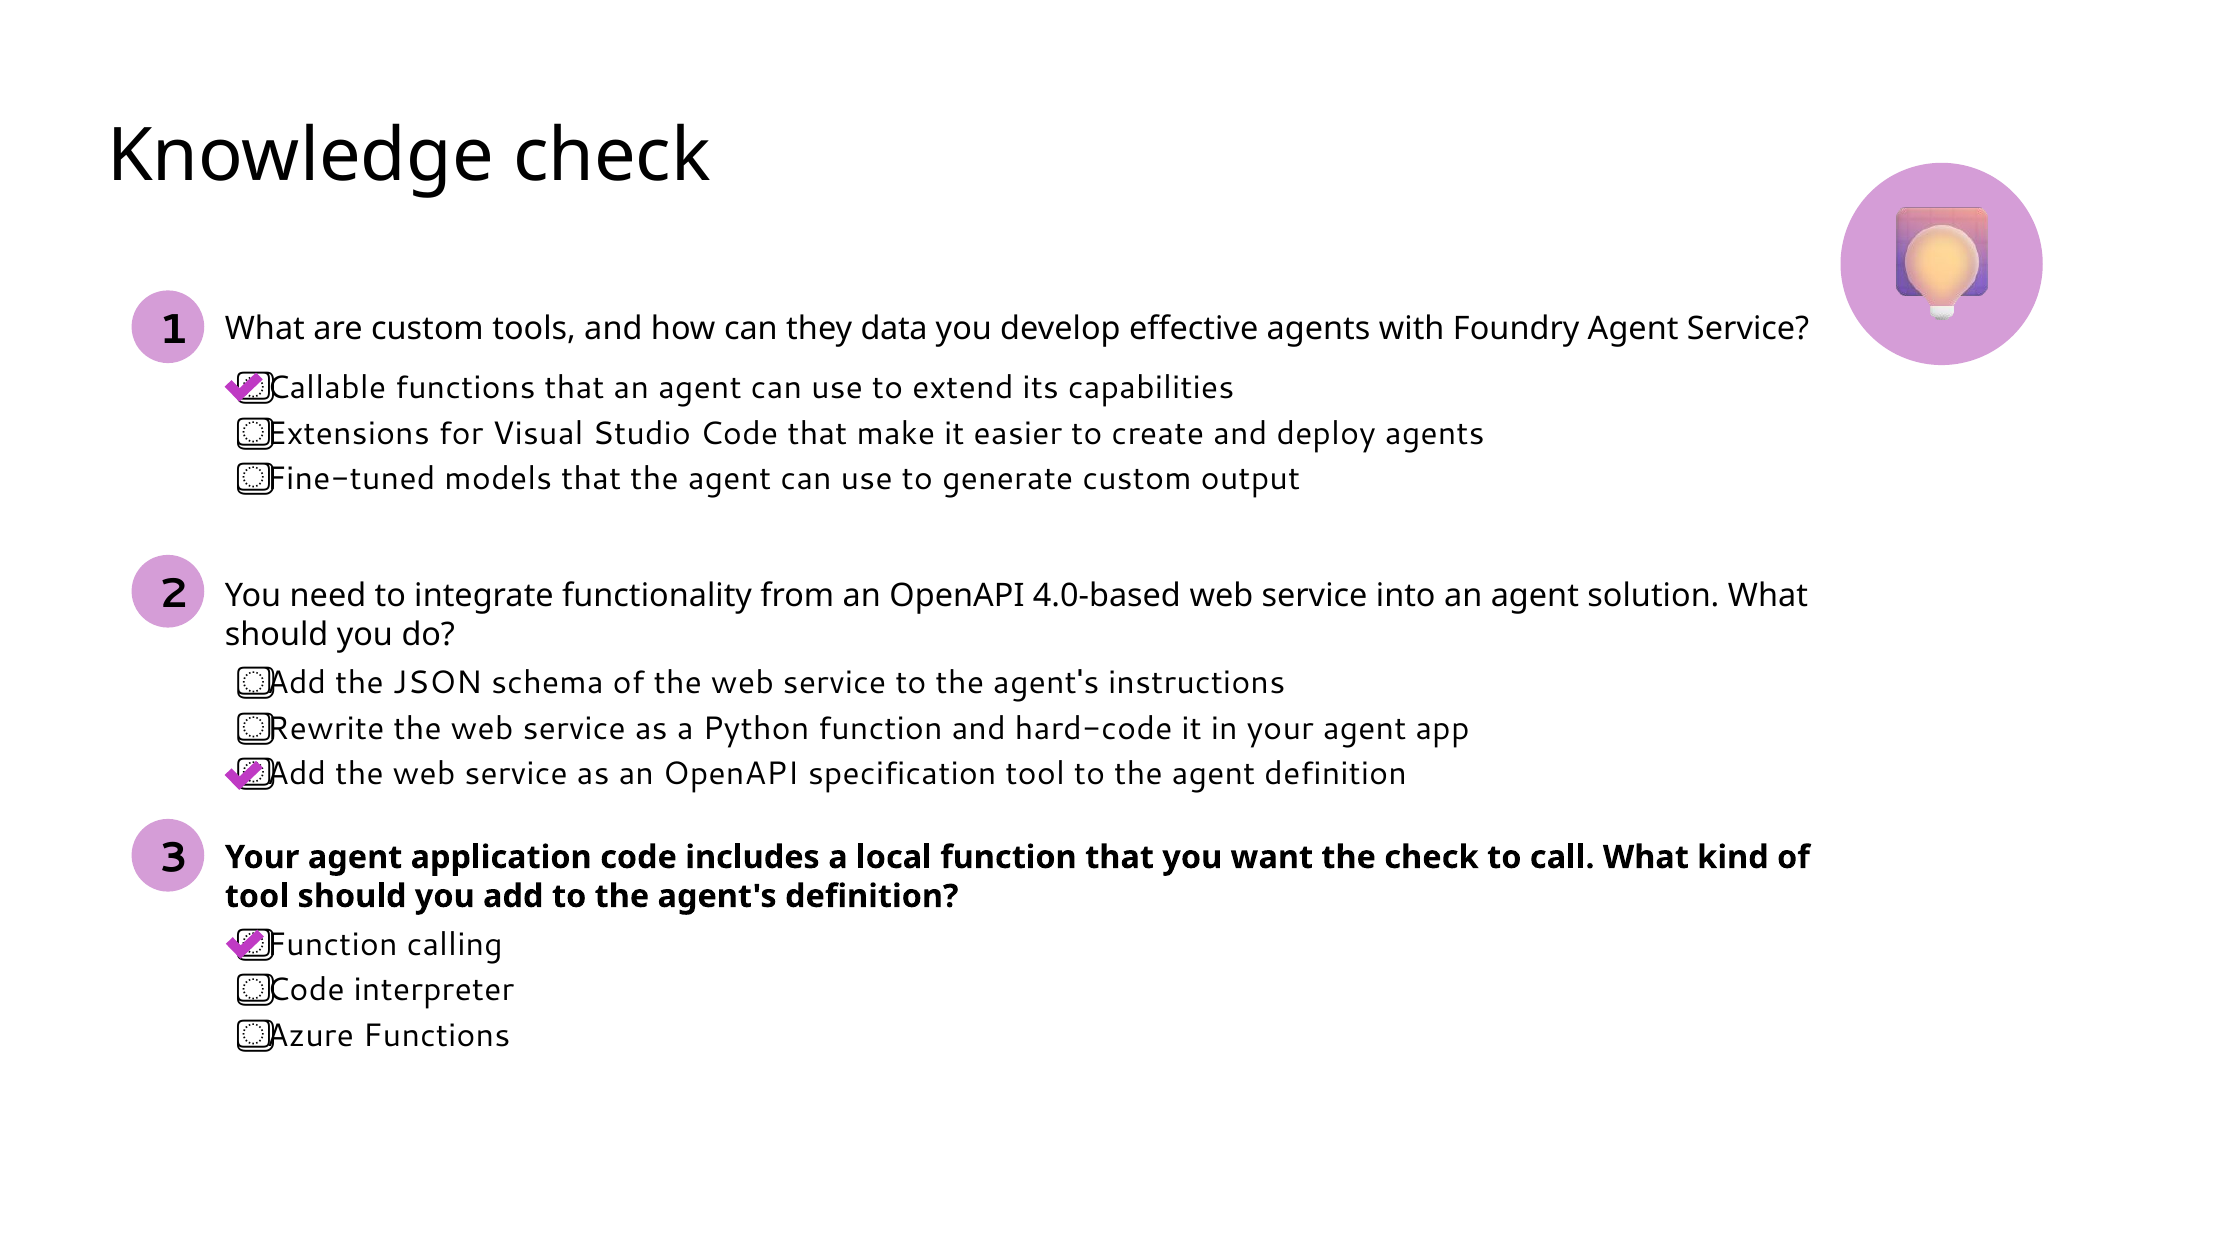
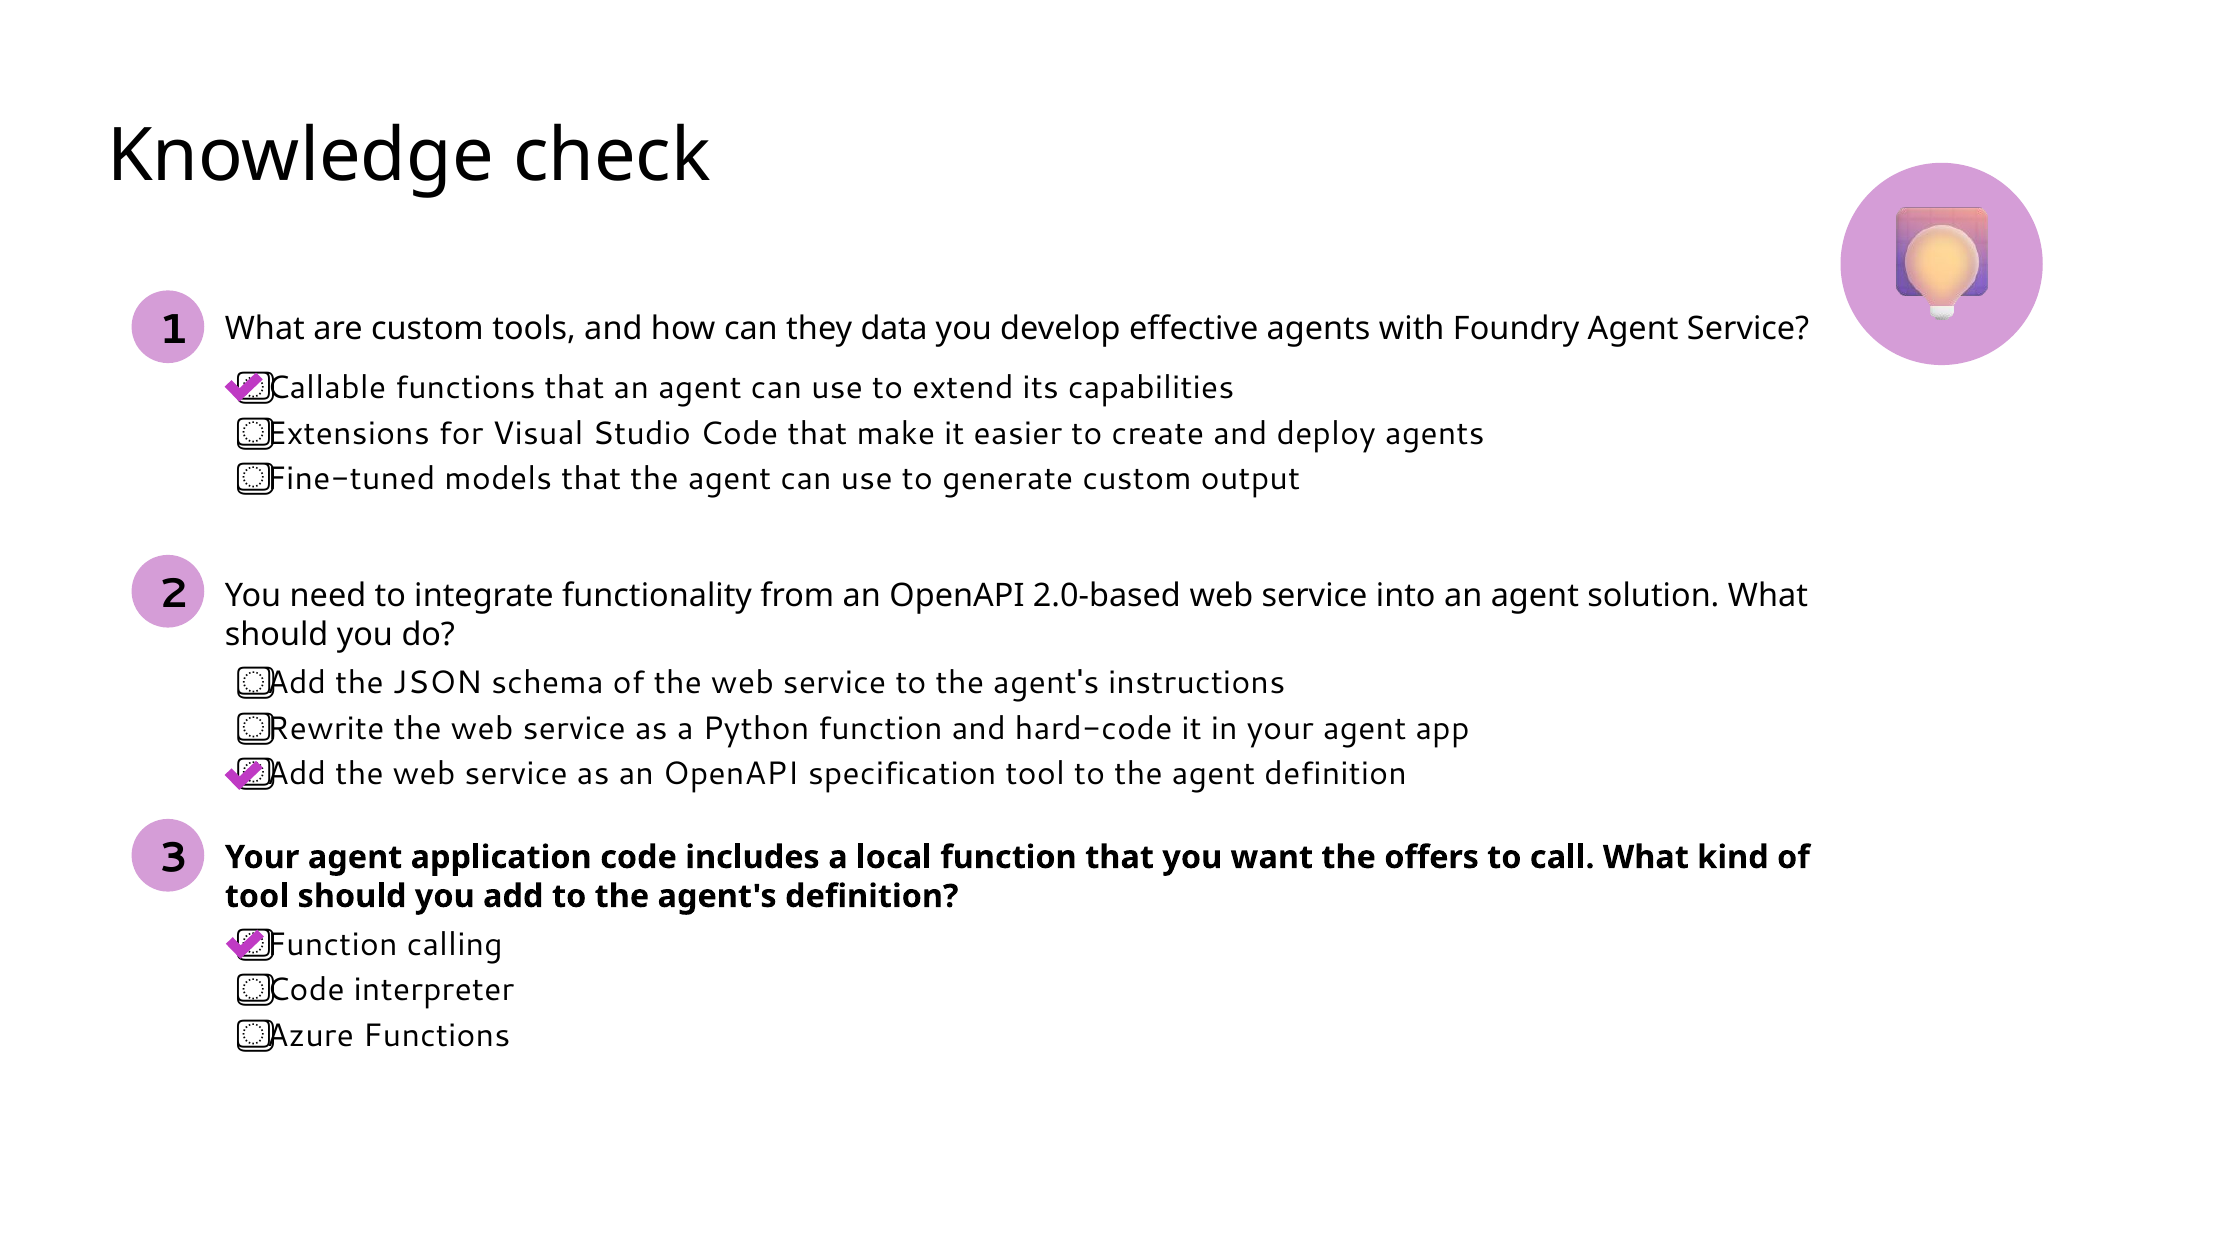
4.0-based: 4.0-based -> 2.0-based
the check: check -> offers
